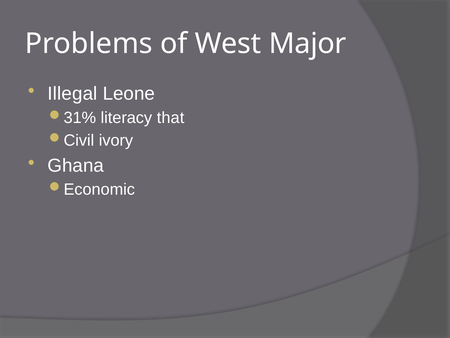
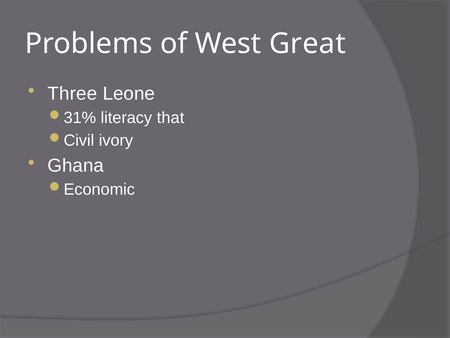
Major: Major -> Great
Illegal: Illegal -> Three
